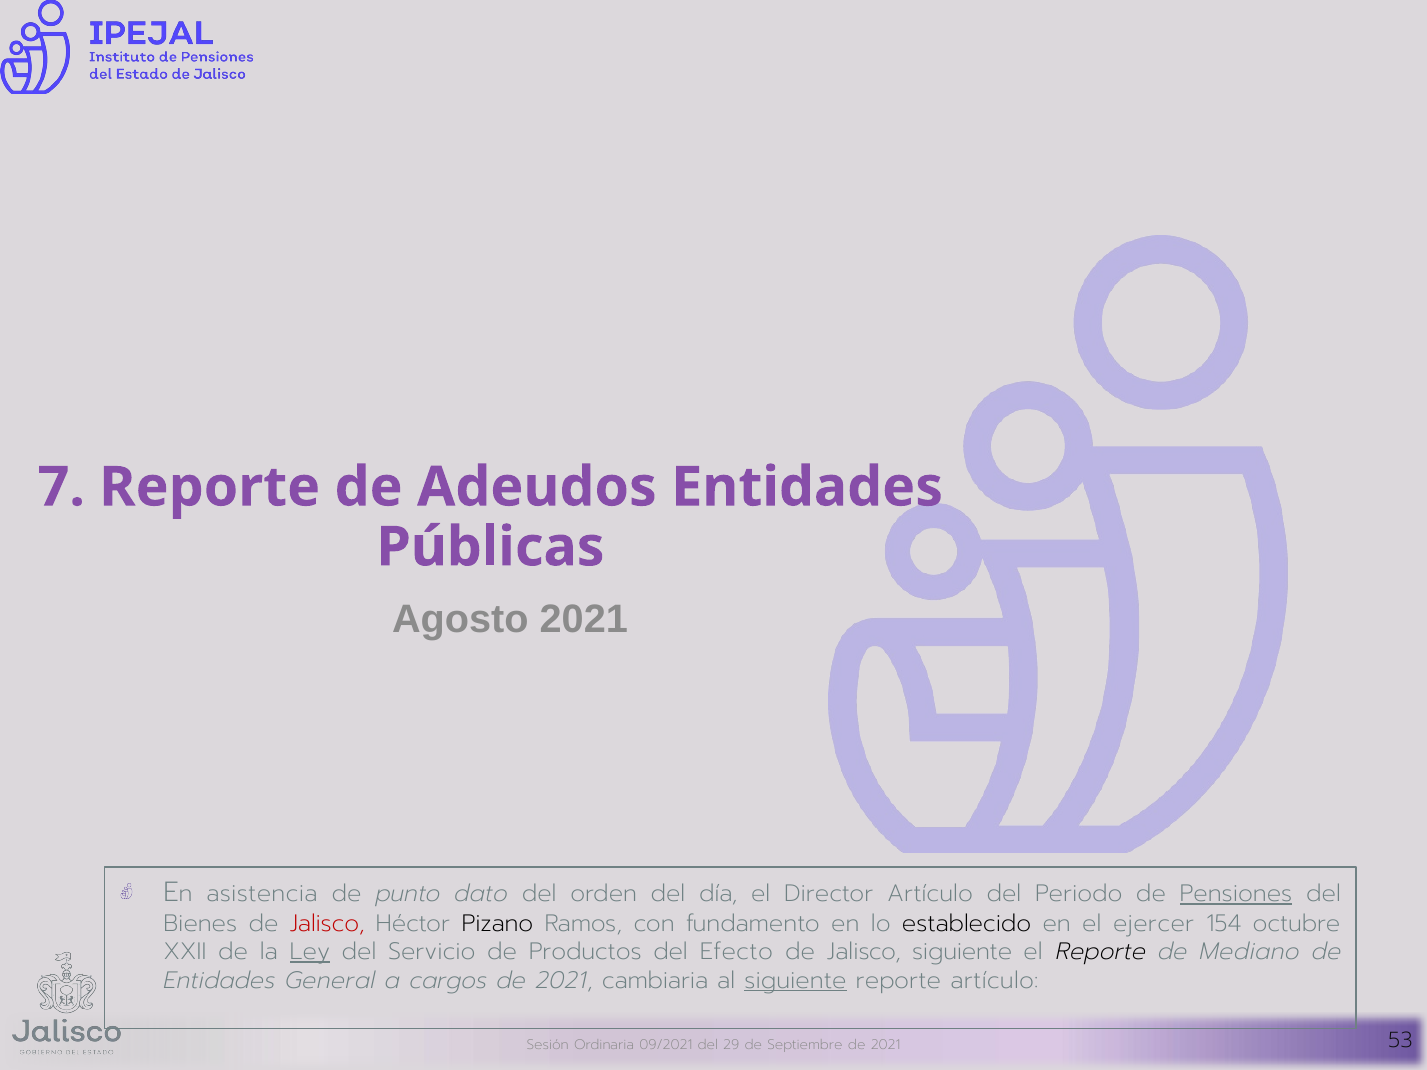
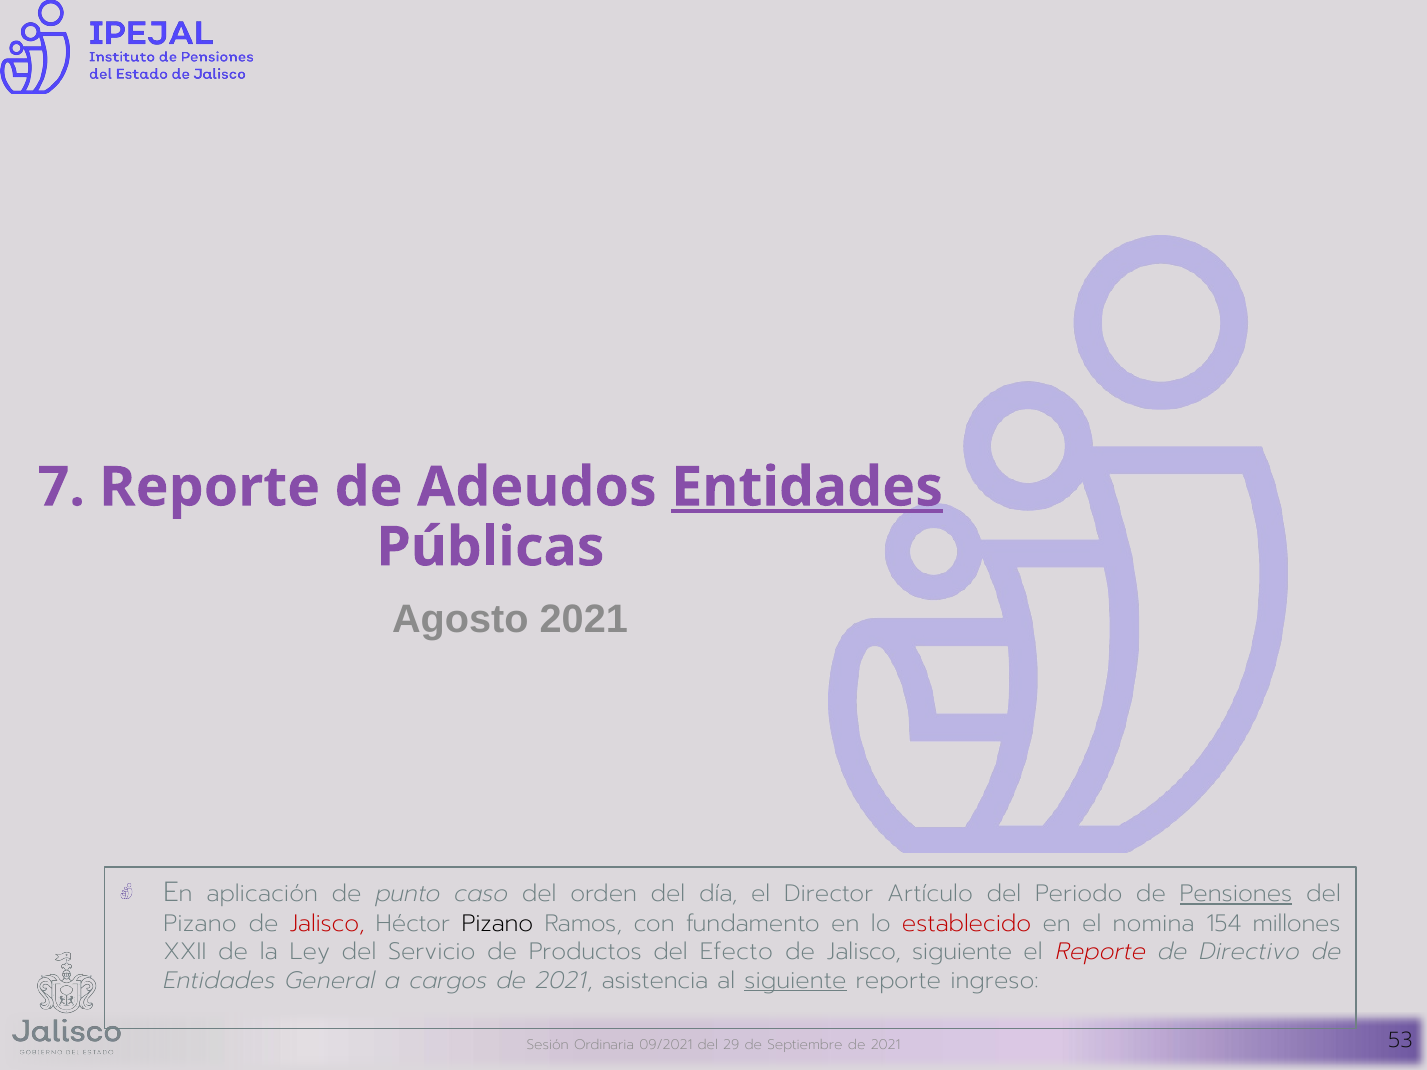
Entidades at (807, 487) underline: none -> present
asistencia: asistencia -> aplicación
dato: dato -> caso
Bienes at (200, 923): Bienes -> Pizano
establecido colour: black -> red
ejercer: ejercer -> nomina
octubre: octubre -> millones
Ley underline: present -> none
Reporte at (1101, 952) colour: black -> red
Mediano: Mediano -> Directivo
cambiaria: cambiaria -> asistencia
reporte artículo: artículo -> ingreso
